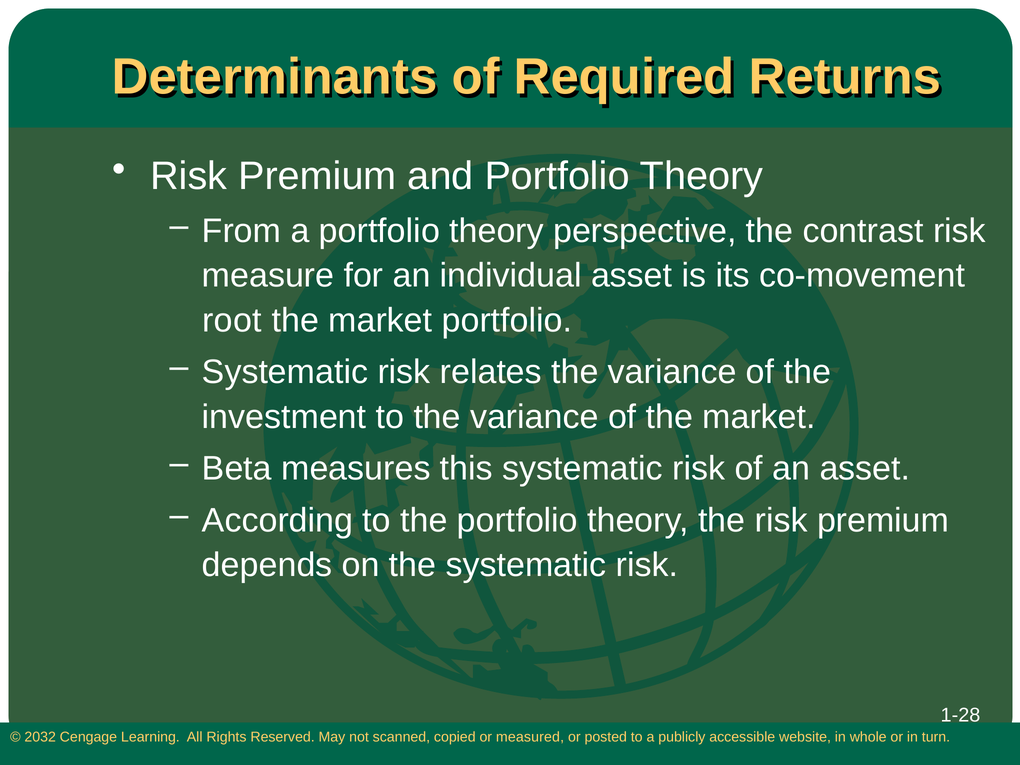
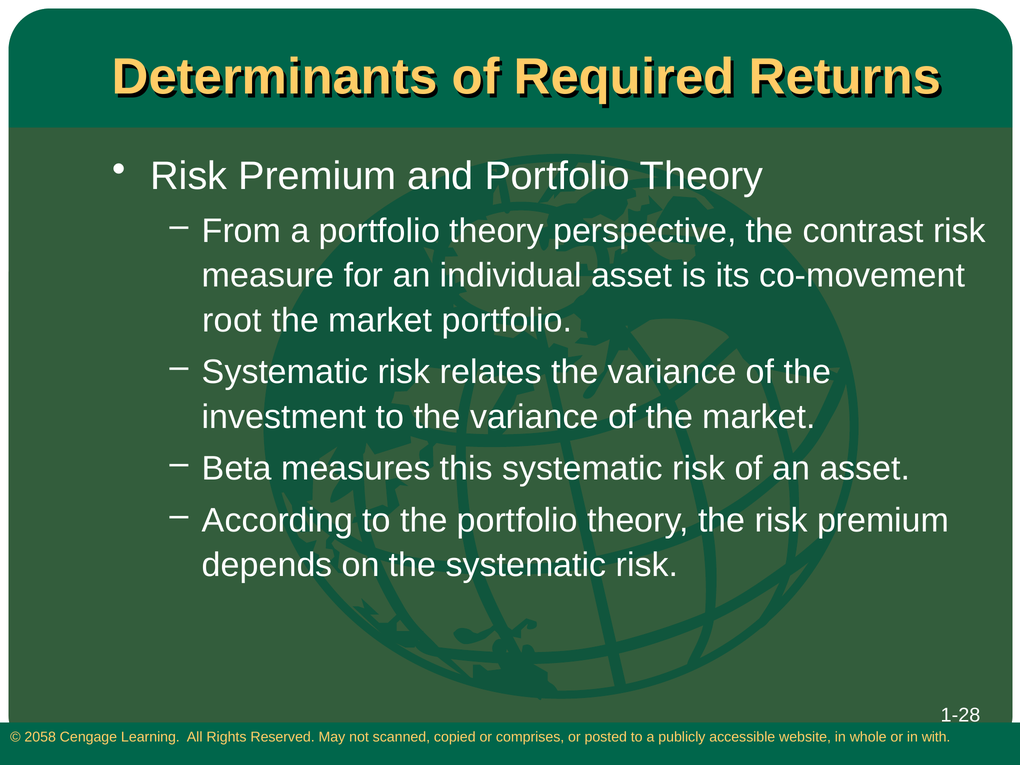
2032: 2032 -> 2058
measured: measured -> comprises
turn: turn -> with
